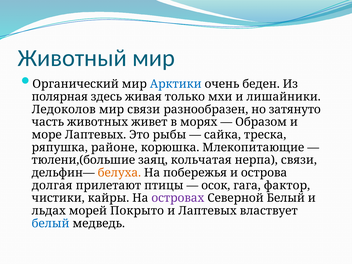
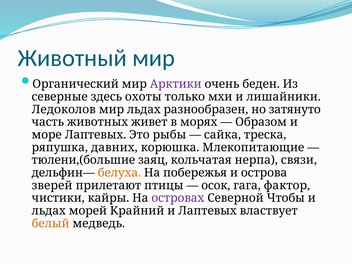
Арктики colour: blue -> purple
полярная: полярная -> северные
живая: живая -> охоты
мир связи: связи -> льдах
районе: районе -> давних
долгая: долгая -> зверей
Северной Белый: Белый -> Чтобы
Покрыто: Покрыто -> Крайний
белый at (51, 223) colour: blue -> orange
